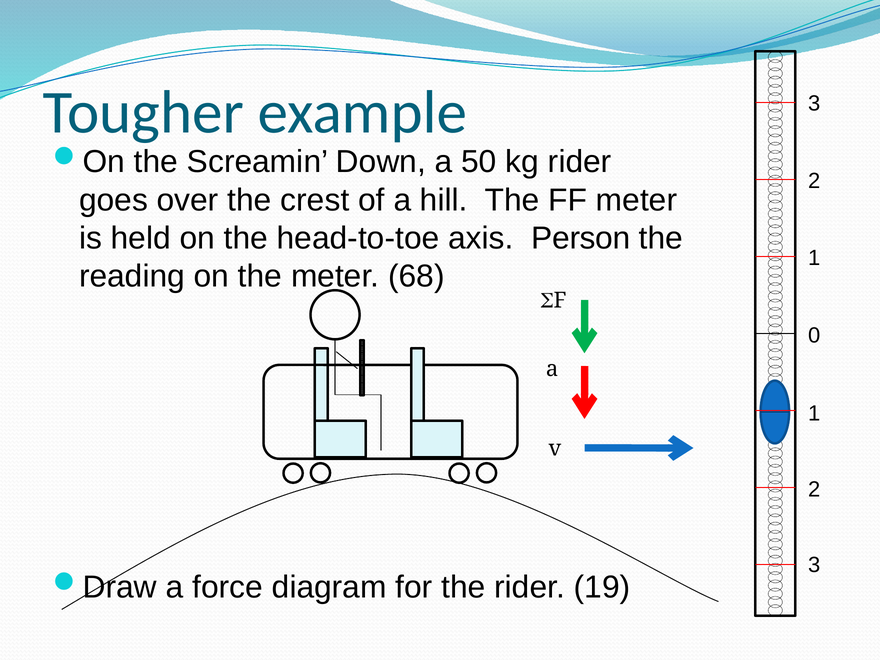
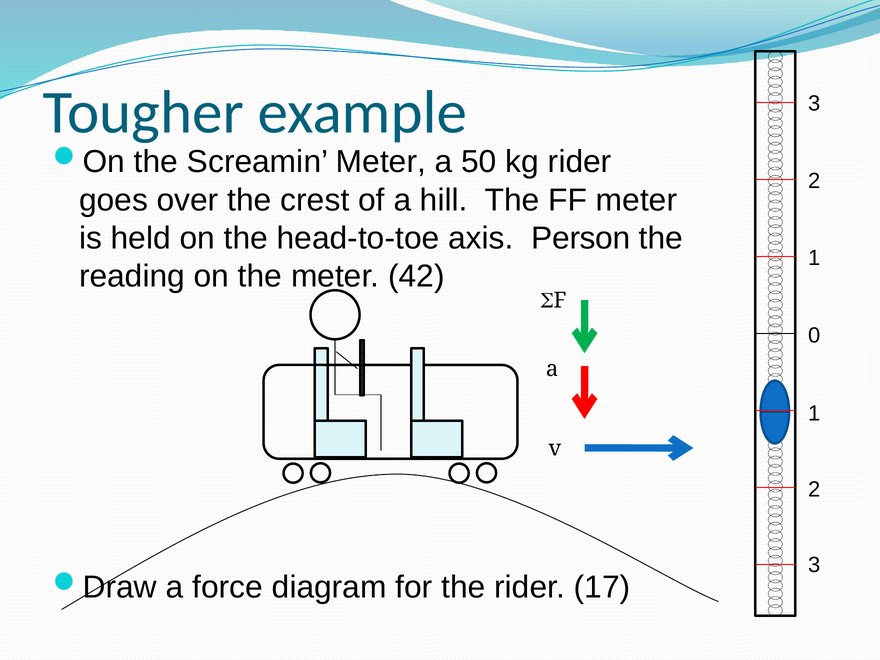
Screamin Down: Down -> Meter
68: 68 -> 42
19: 19 -> 17
